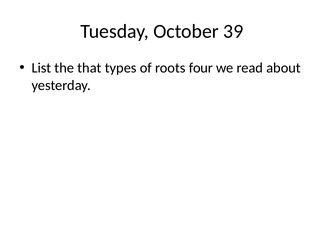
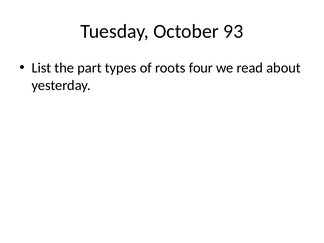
39: 39 -> 93
that: that -> part
